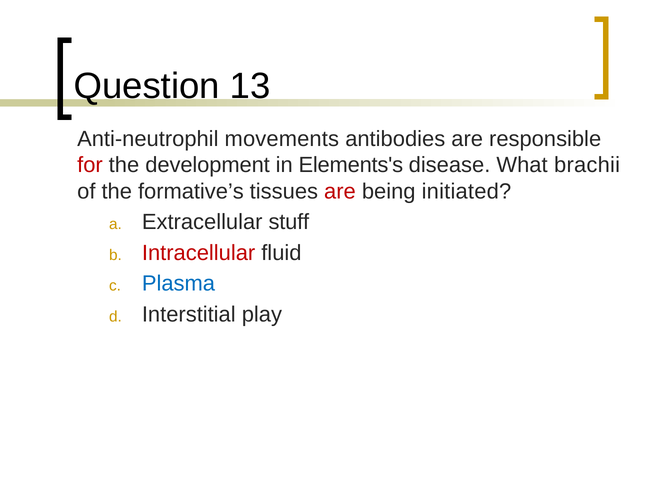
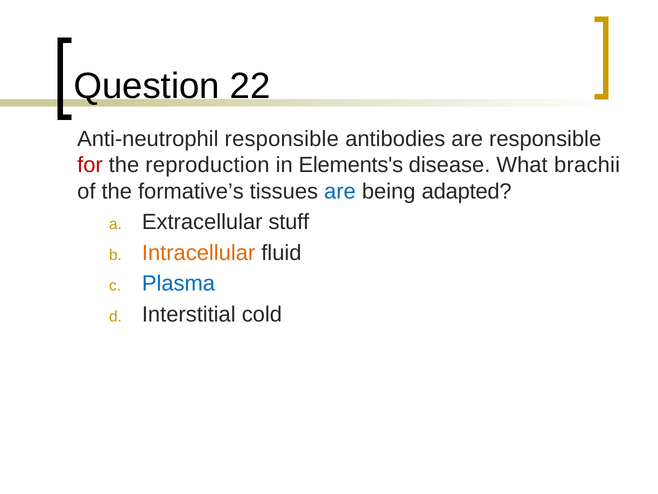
13: 13 -> 22
Anti-neutrophil movements: movements -> responsible
development: development -> reproduction
are at (340, 191) colour: red -> blue
initiated: initiated -> adapted
Intracellular colour: red -> orange
play: play -> cold
